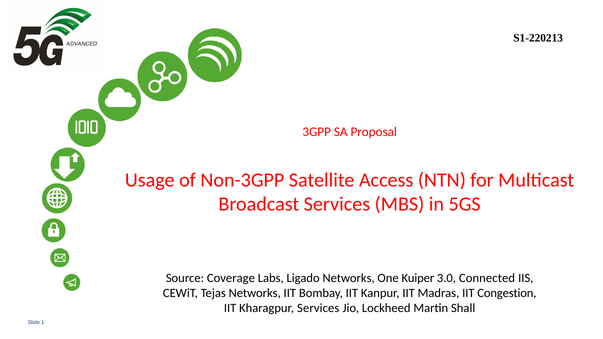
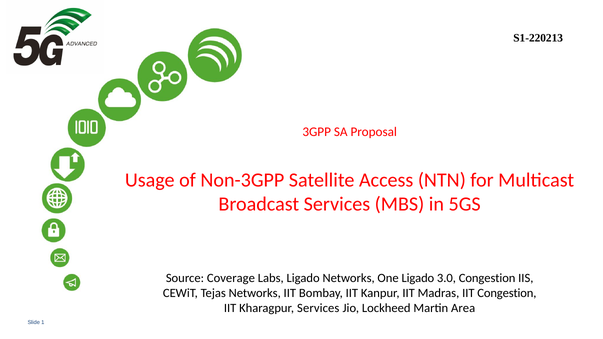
One Kuiper: Kuiper -> Ligado
3.0 Connected: Connected -> Congestion
Shall: Shall -> Area
